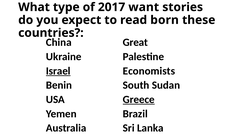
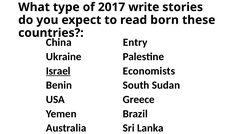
want: want -> write
Great: Great -> Entry
Greece underline: present -> none
